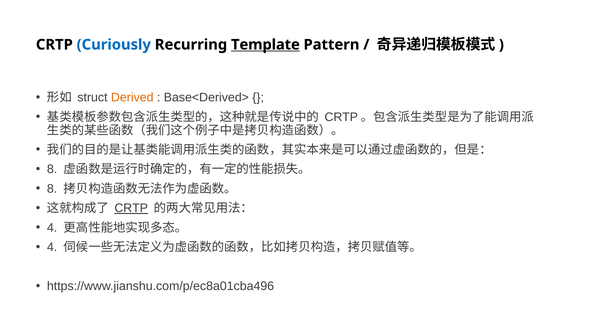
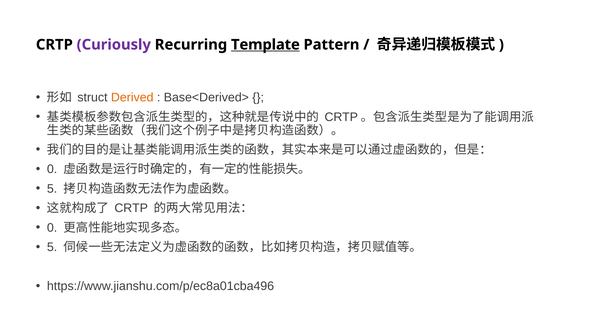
Curiously colour: blue -> purple
8 at (52, 169): 8 -> 0
8 at (52, 189): 8 -> 5
CRTP at (131, 208) underline: present -> none
4 at (52, 228): 4 -> 0
4 at (52, 247): 4 -> 5
